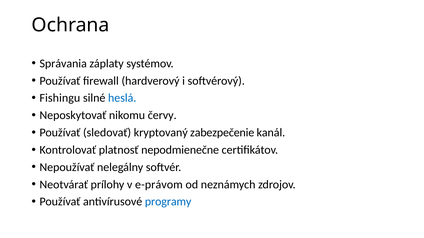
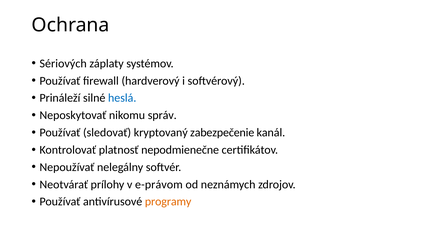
Správania: Správania -> Sériových
Fishingu: Fishingu -> Prináleží
červy: červy -> správ
programy colour: blue -> orange
